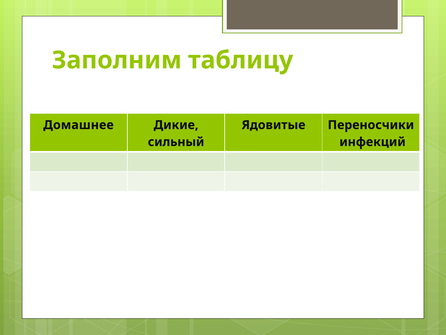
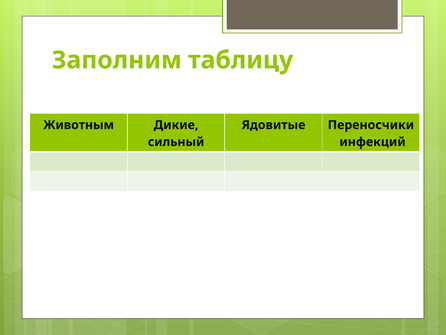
Домашнее: Домашнее -> Животным
